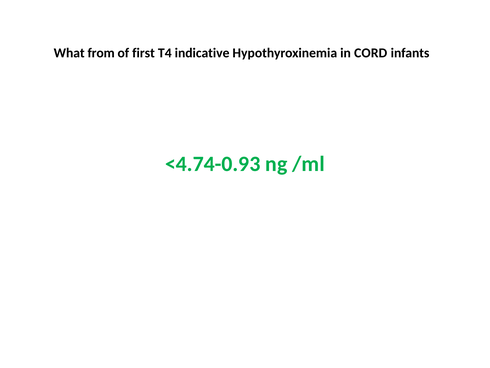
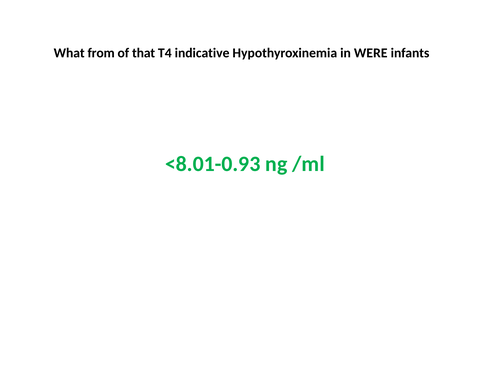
first: first -> that
CORD: CORD -> WERE
<4.74-0.93: <4.74-0.93 -> <8.01-0.93
